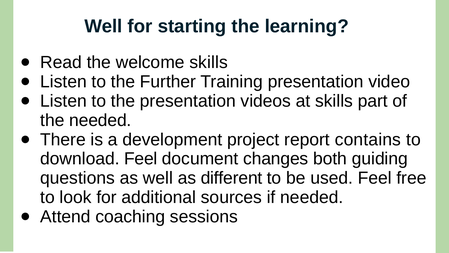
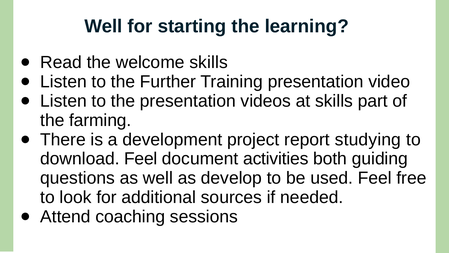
the needed: needed -> farming
contains: contains -> studying
changes: changes -> activities
different: different -> develop
